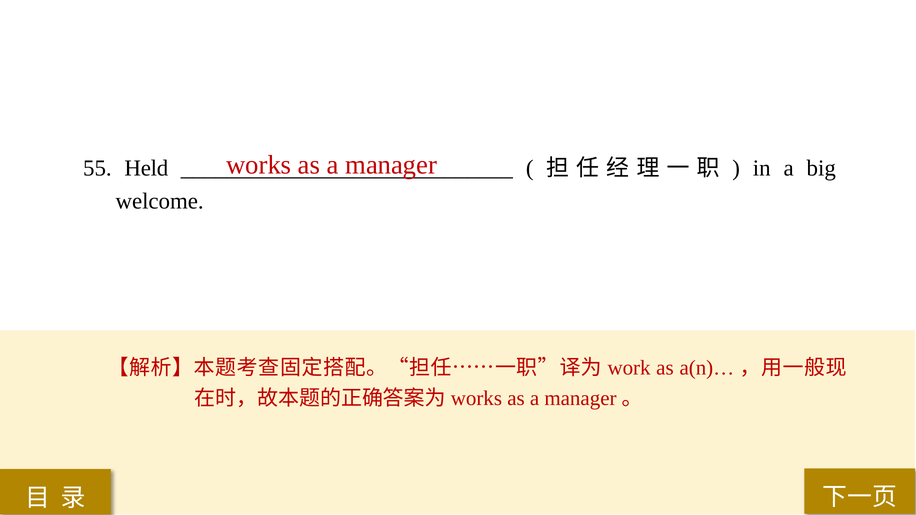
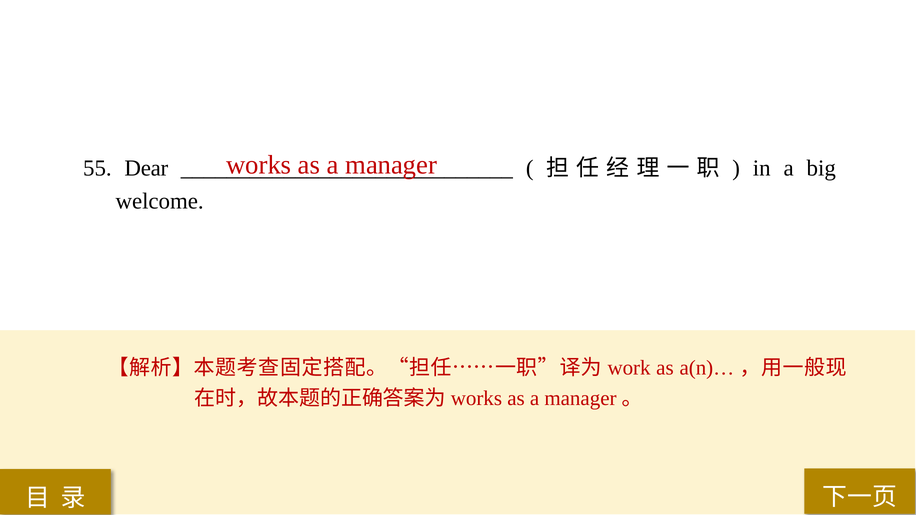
Held: Held -> Dear
